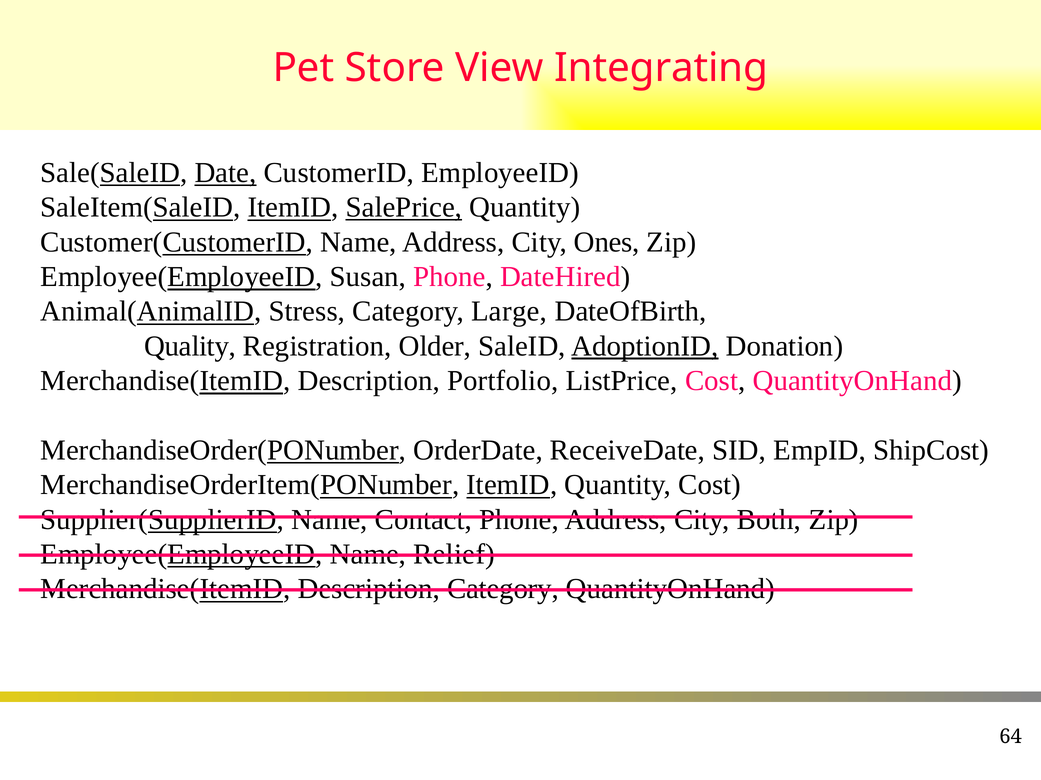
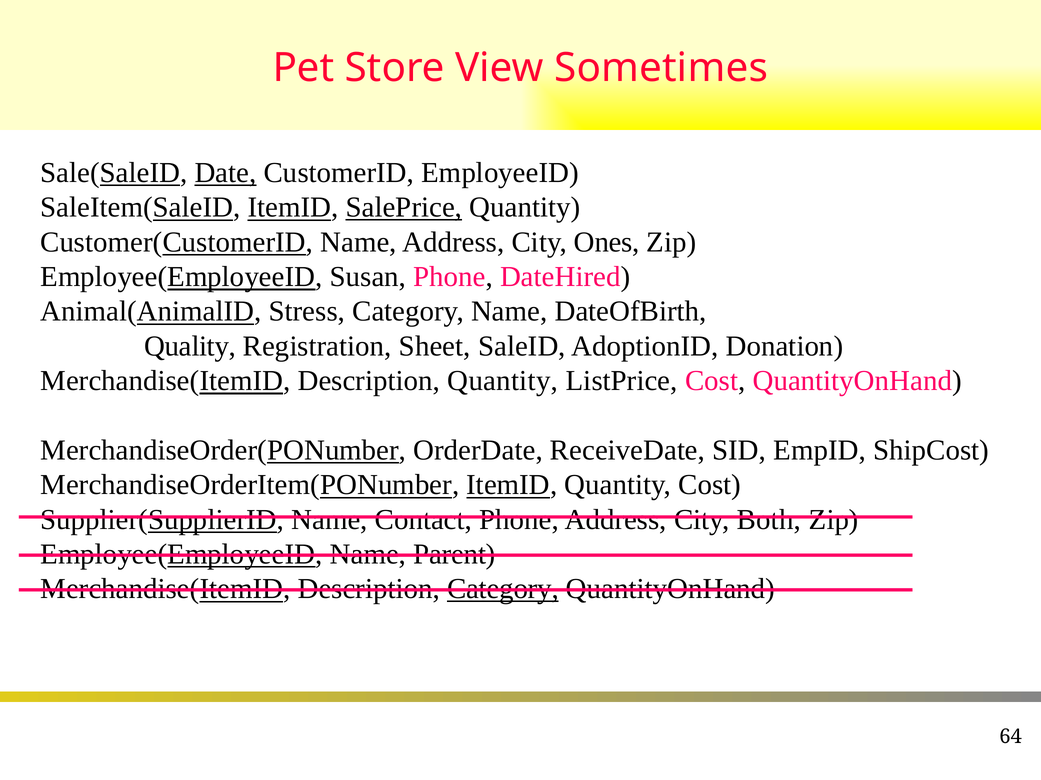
Integrating: Integrating -> Sometimes
Category Large: Large -> Name
Older: Older -> Sheet
AdoptionID underline: present -> none
Description Portfolio: Portfolio -> Quantity
Relief: Relief -> Parent
Category at (503, 589) underline: none -> present
